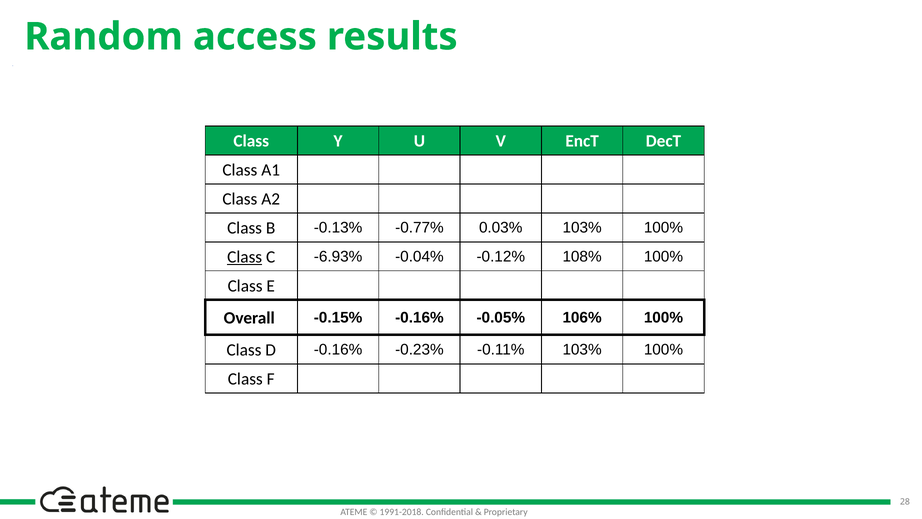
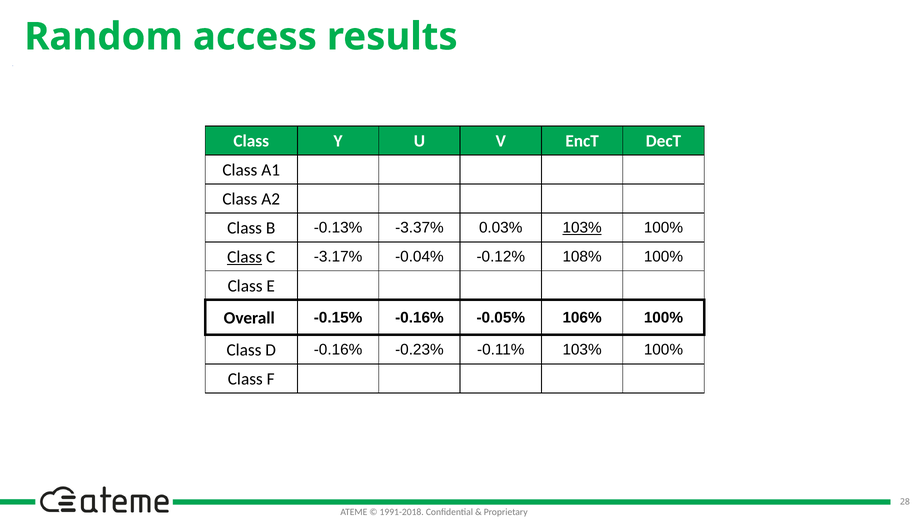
-0.77%: -0.77% -> -3.37%
103% at (582, 228) underline: none -> present
-6.93%: -6.93% -> -3.17%
